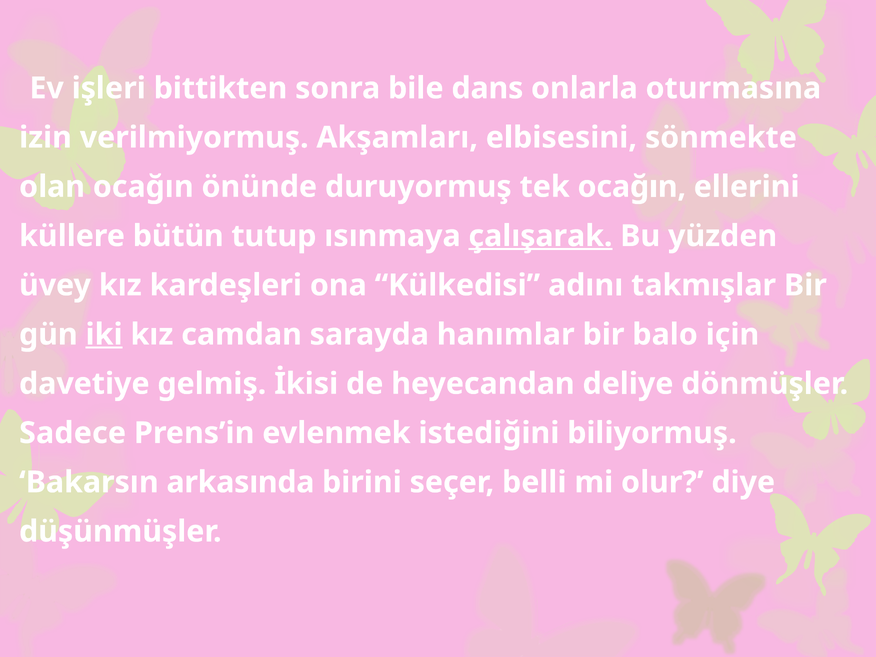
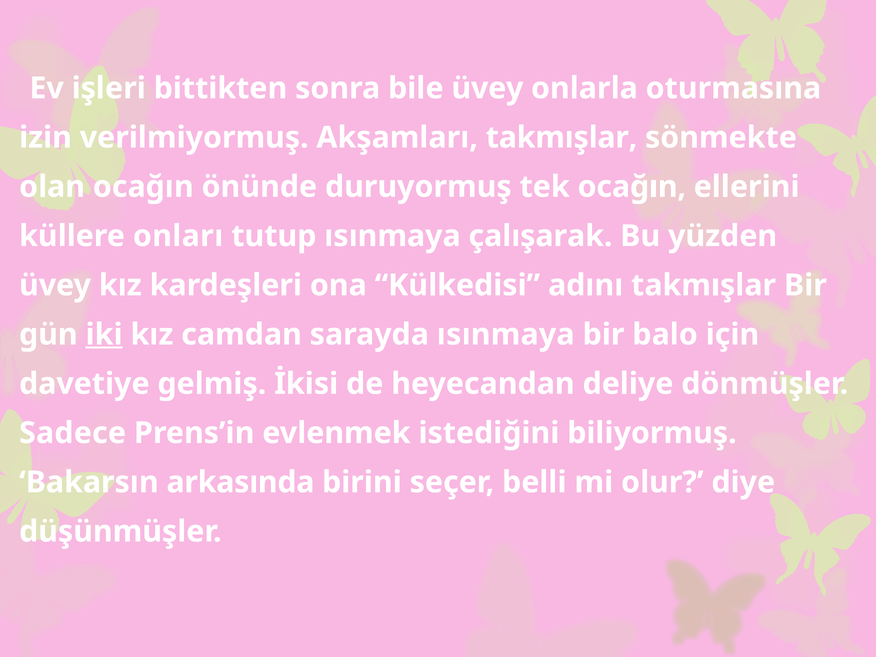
bile dans: dans -> üvey
Akşamları elbisesini: elbisesini -> takmışlar
bütün: bütün -> onları
çalışarak underline: present -> none
sarayda hanımlar: hanımlar -> ısınmaya
